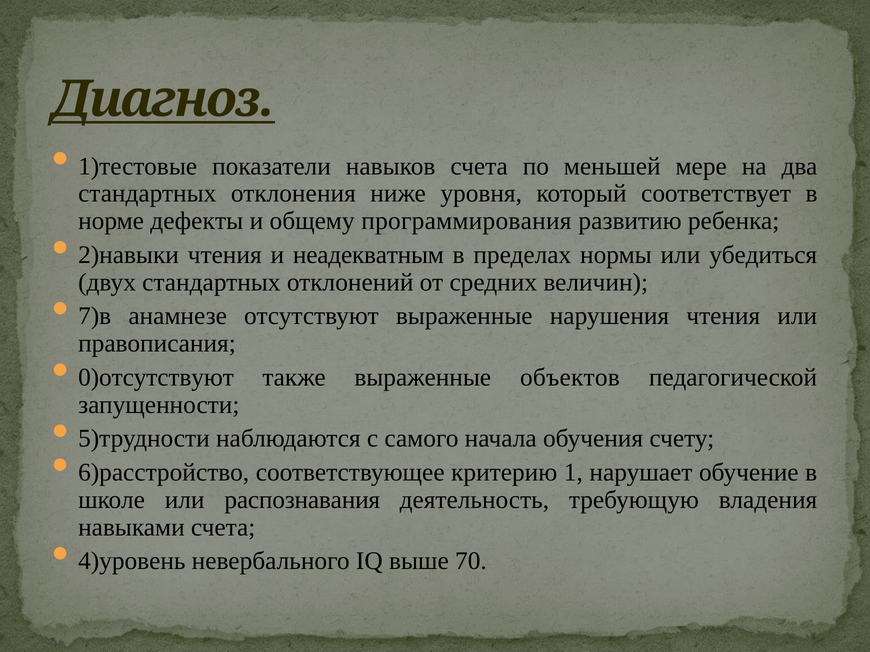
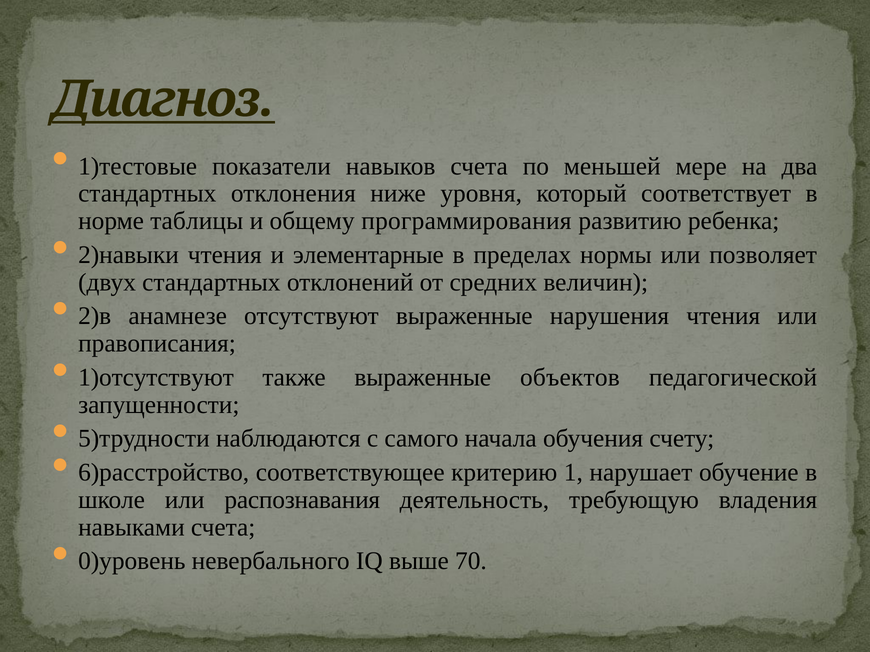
дефекты: дефекты -> таблицы
неадекватным: неадекватным -> элементарные
убедиться: убедиться -> позволяет
7)в: 7)в -> 2)в
0)отсутствуют: 0)отсутствуют -> 1)отсутствуют
4)уровень: 4)уровень -> 0)уровень
